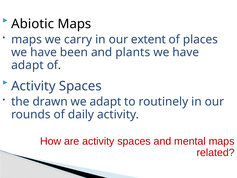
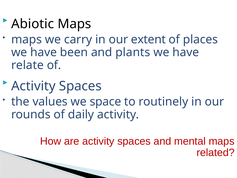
adapt at (27, 65): adapt -> relate
drawn: drawn -> values
we adapt: adapt -> space
